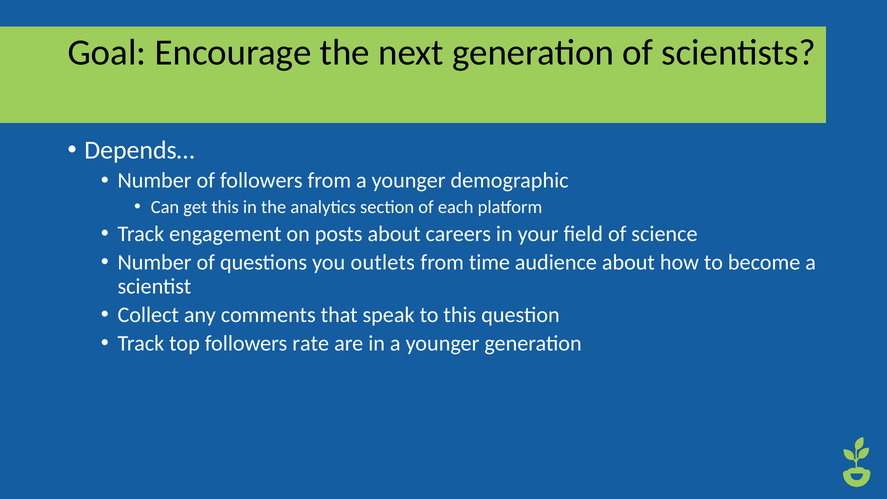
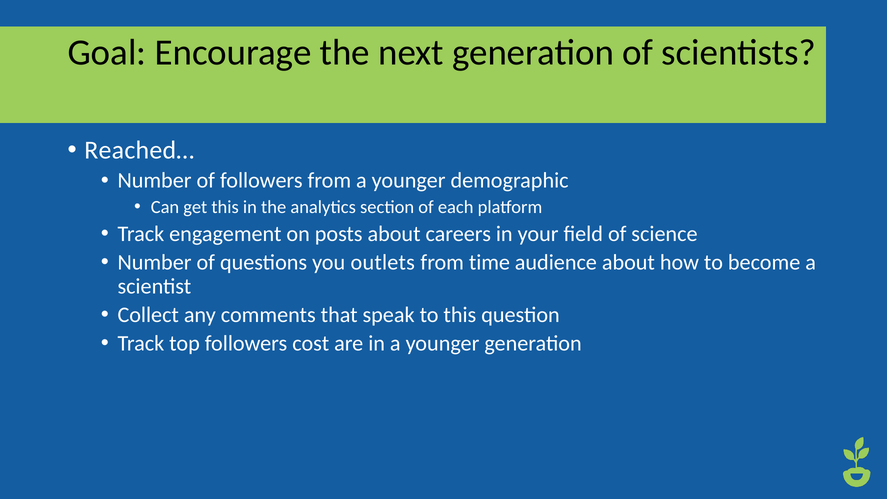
Depends…: Depends… -> Reached…
rate: rate -> cost
